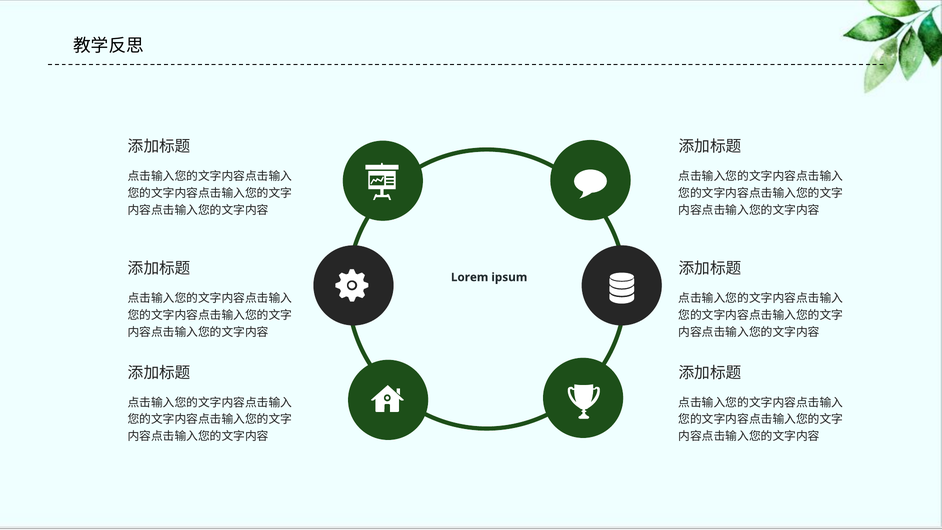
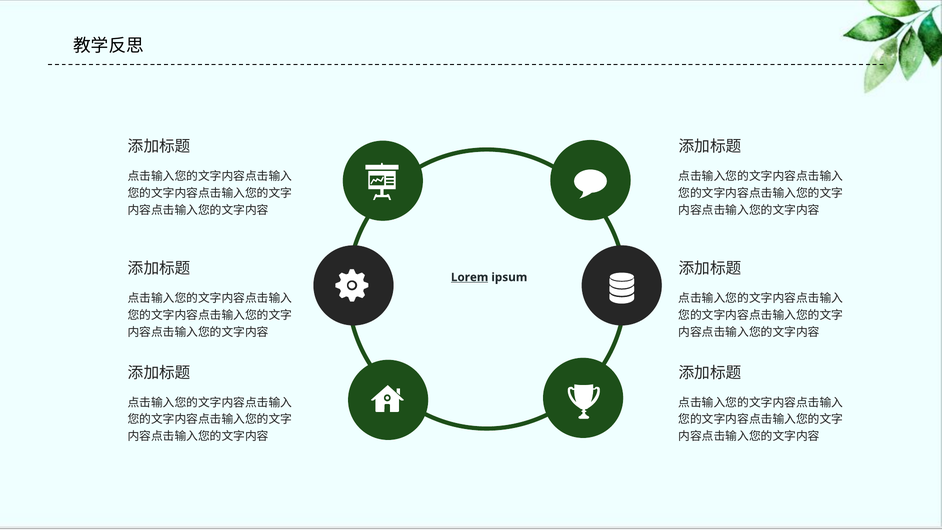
Lorem underline: none -> present
